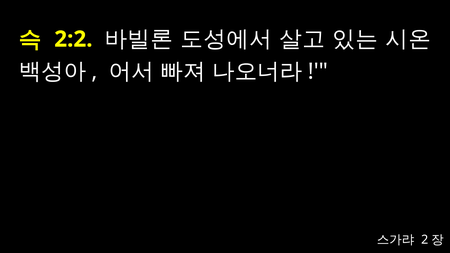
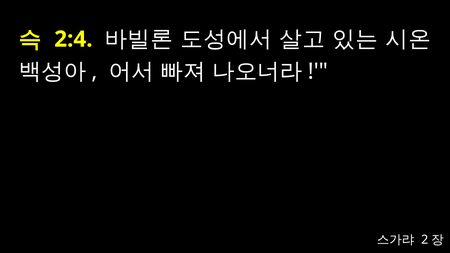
2:2: 2:2 -> 2:4
